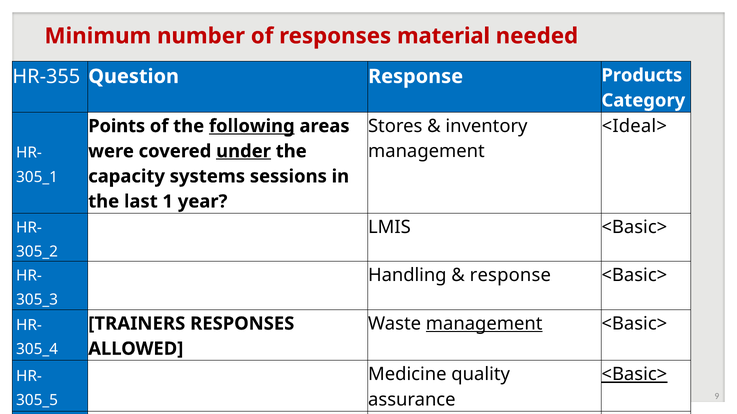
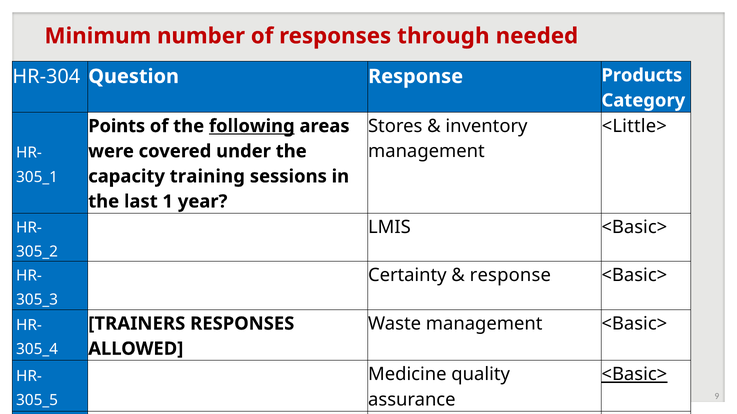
material: material -> through
HR-355: HR-355 -> HR-304
<Ideal>: <Ideal> -> <Little>
under underline: present -> none
systems: systems -> training
Handling: Handling -> Certainty
management at (484, 324) underline: present -> none
